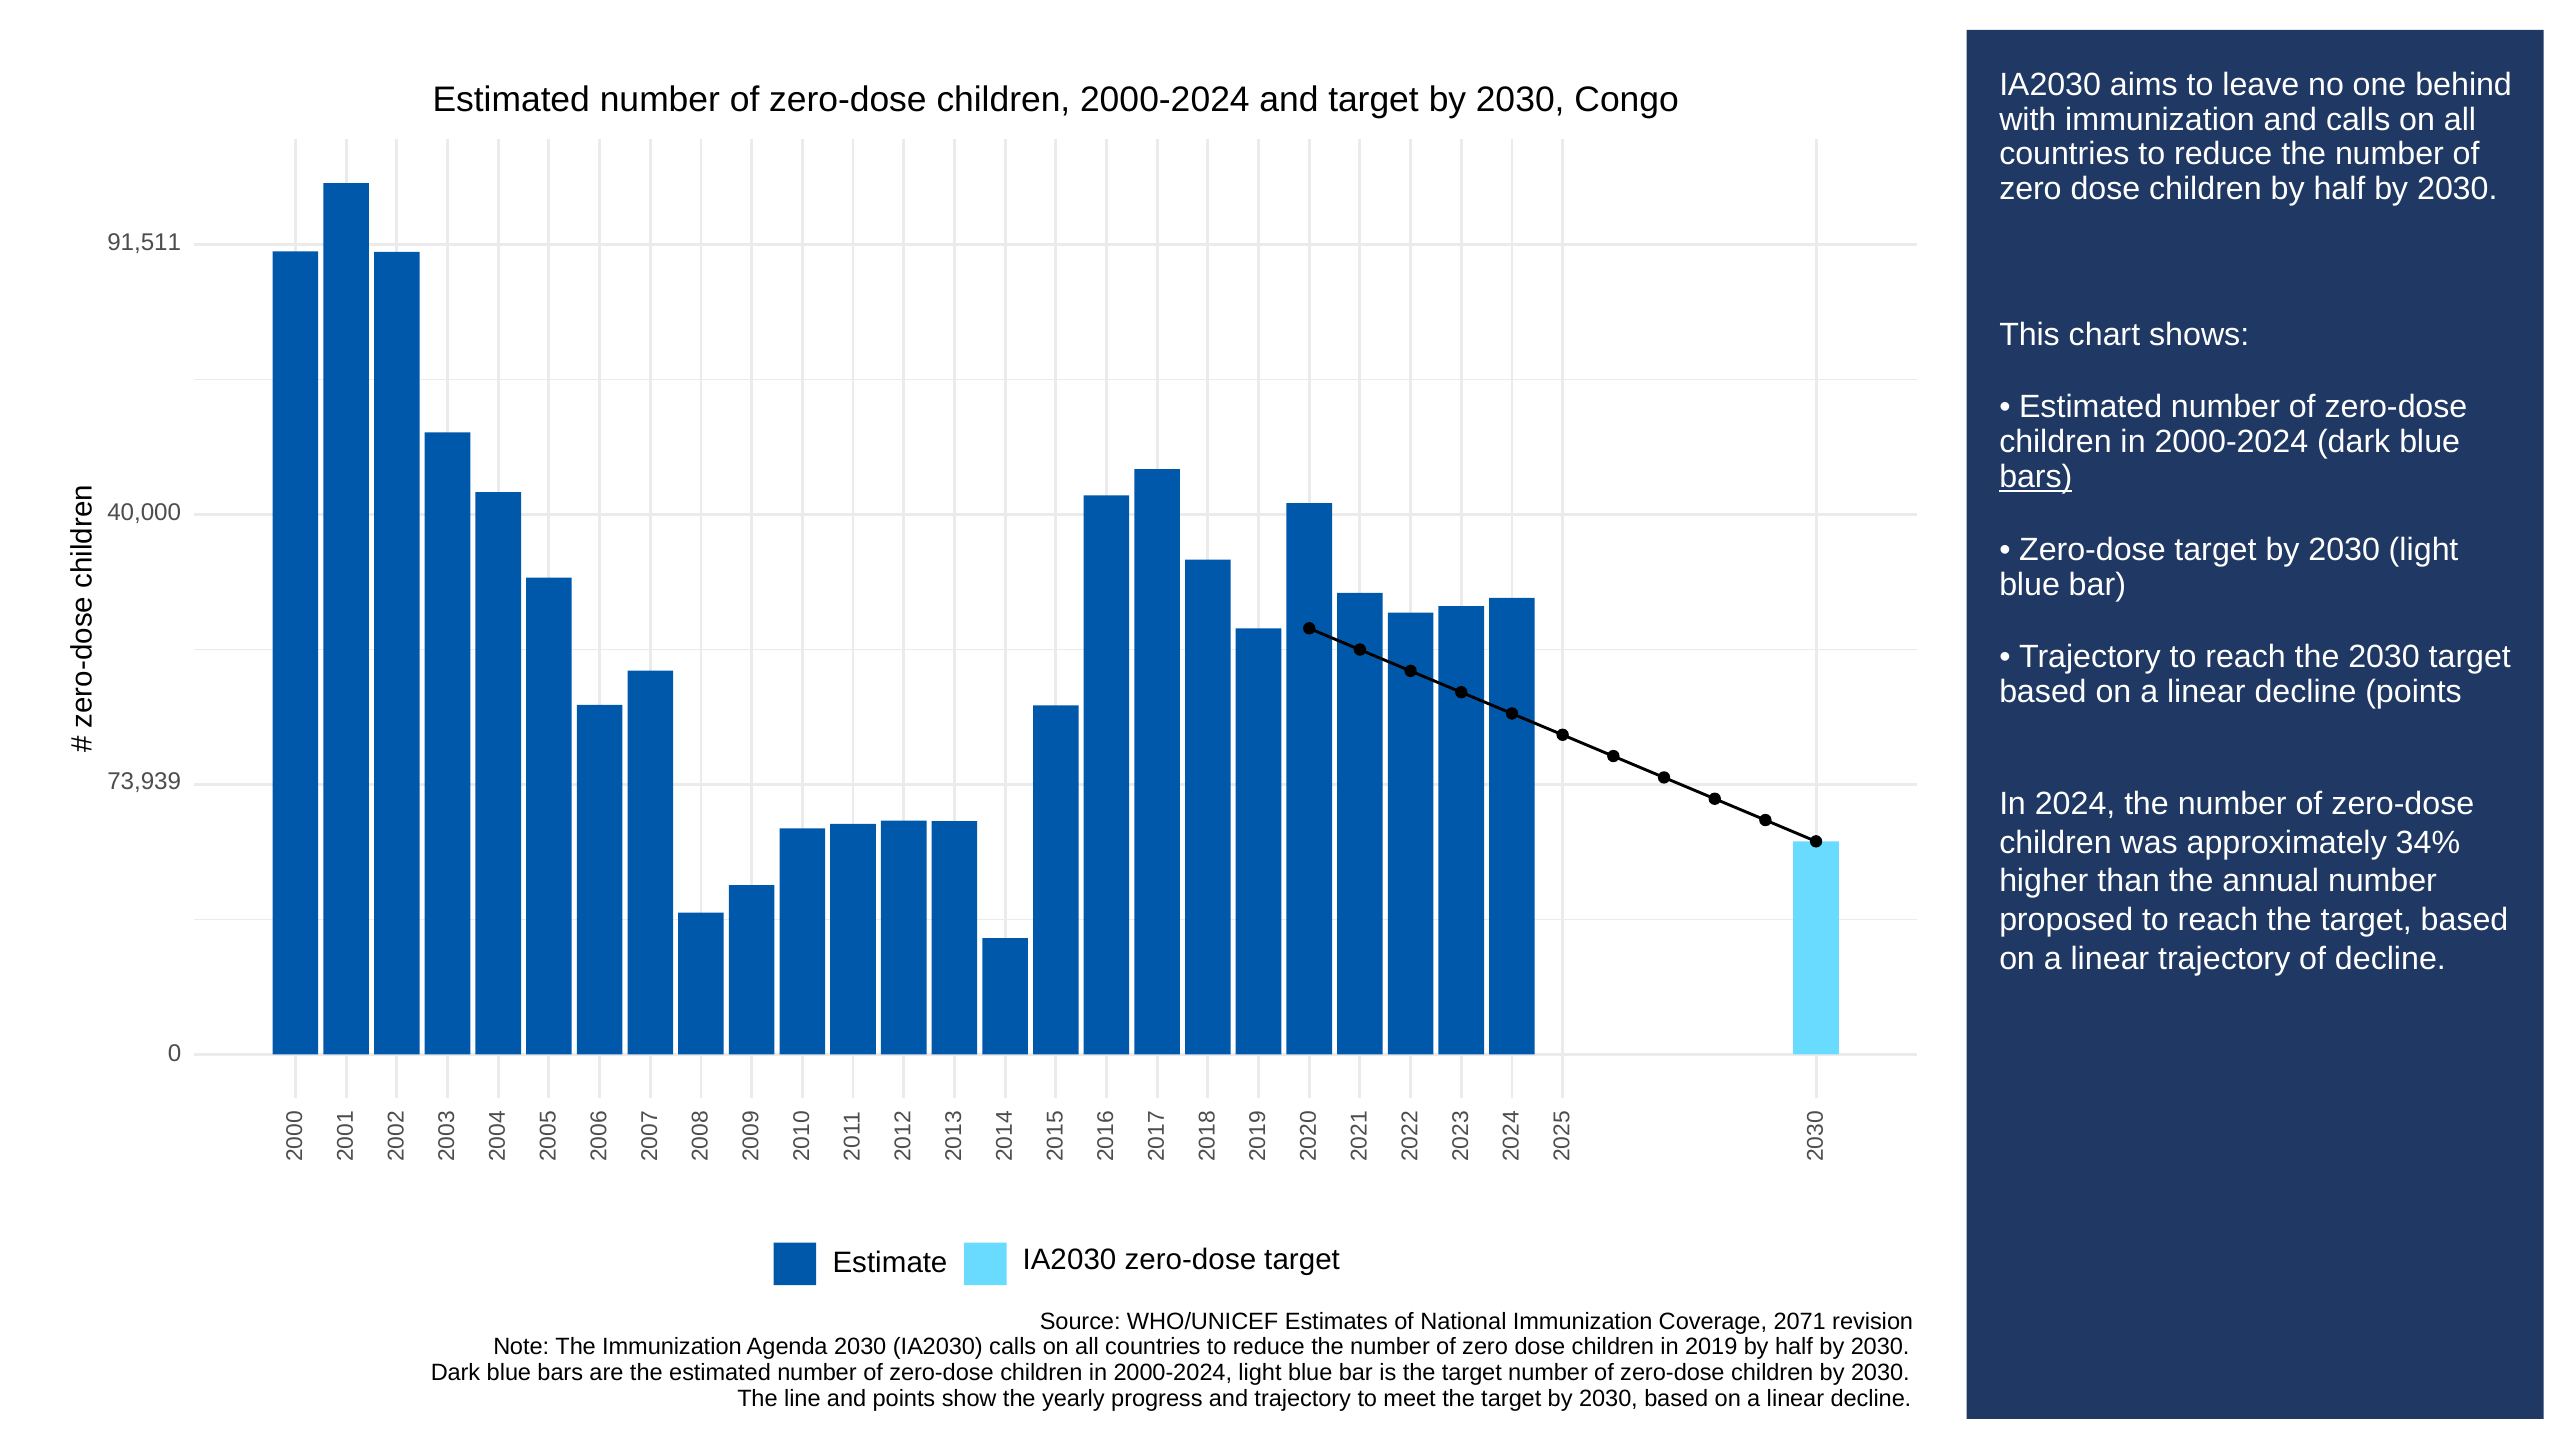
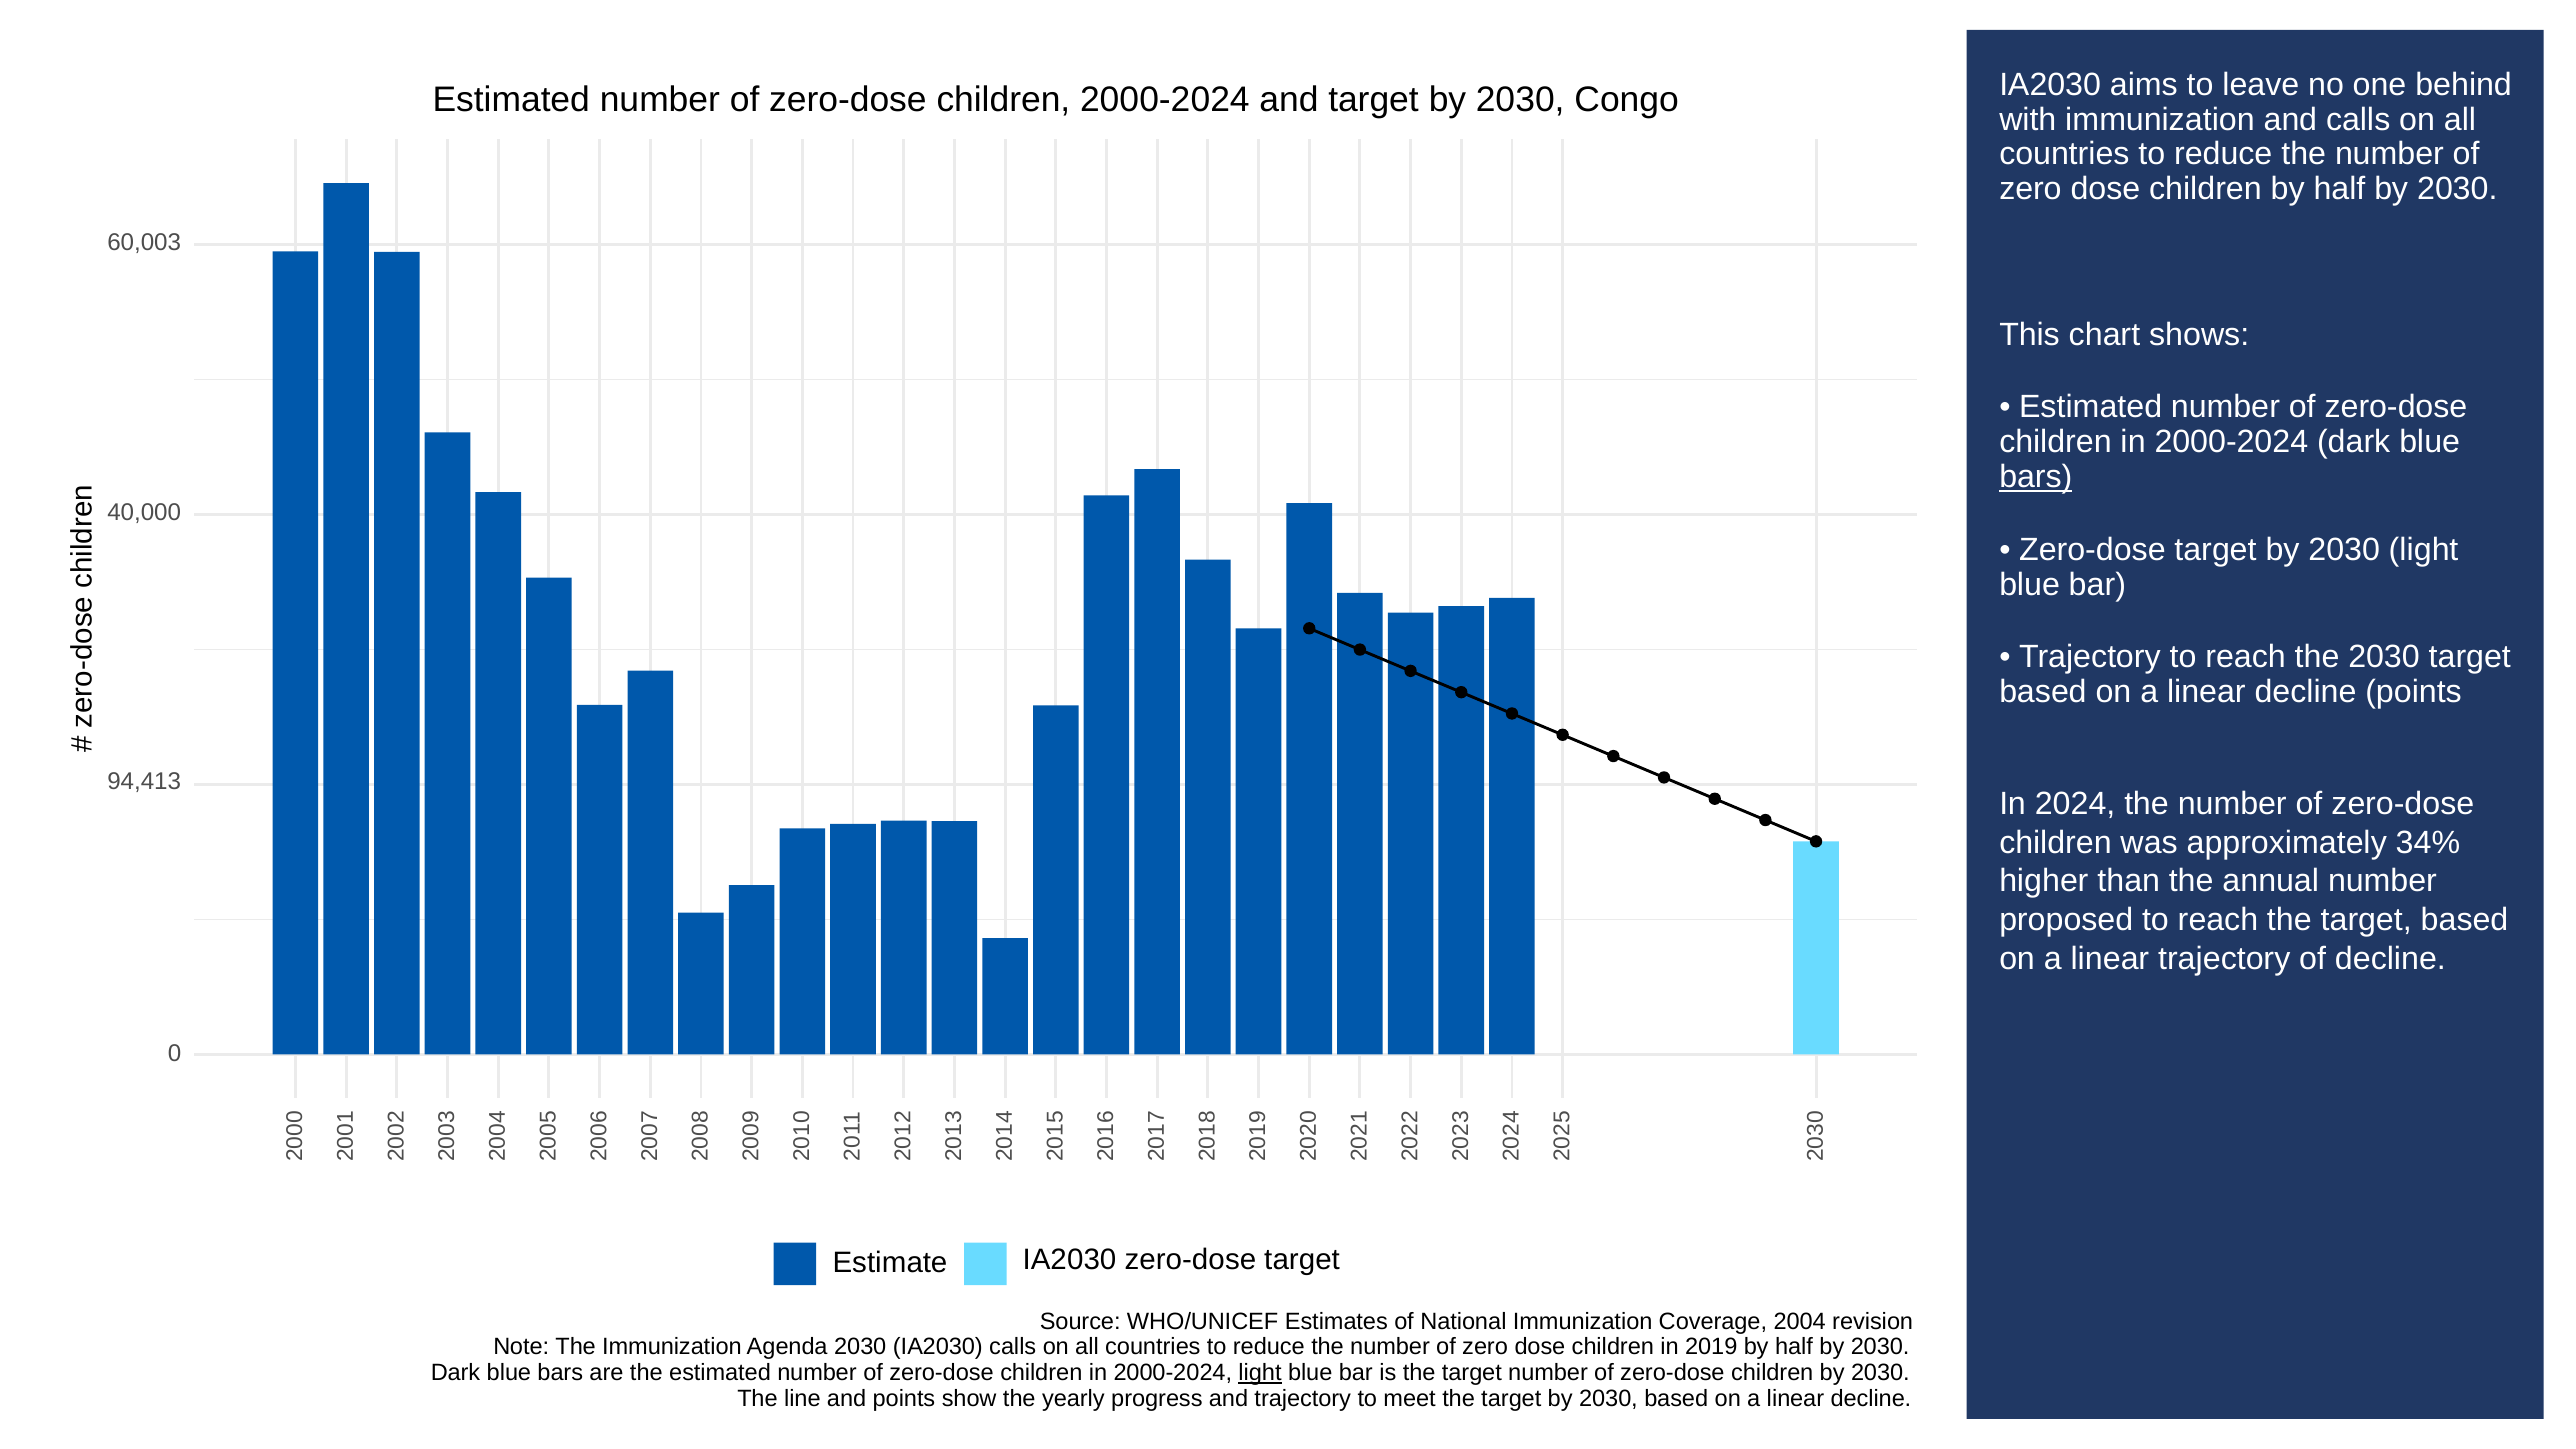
91,511: 91,511 -> 60,003
73,939: 73,939 -> 94,413
2071: 2071 -> 2004
light at (1260, 1373) underline: none -> present
